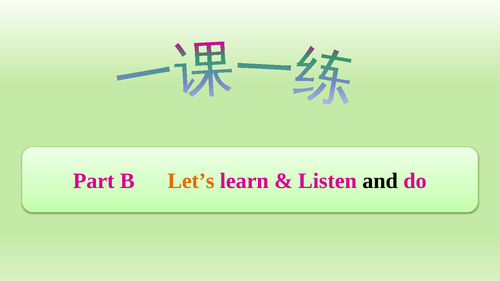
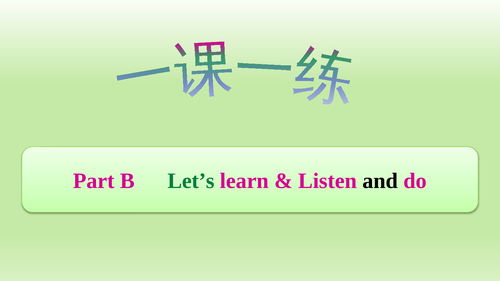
Let’s colour: orange -> green
